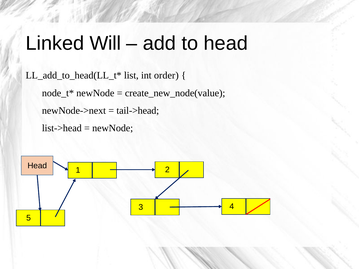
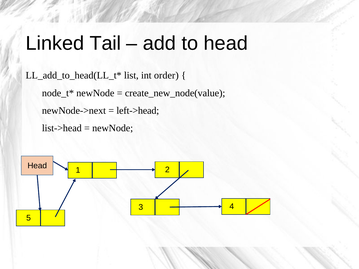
Will: Will -> Tail
tail->head: tail->head -> left->head
